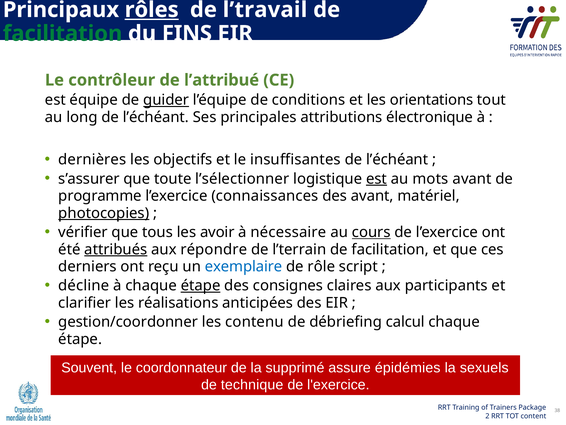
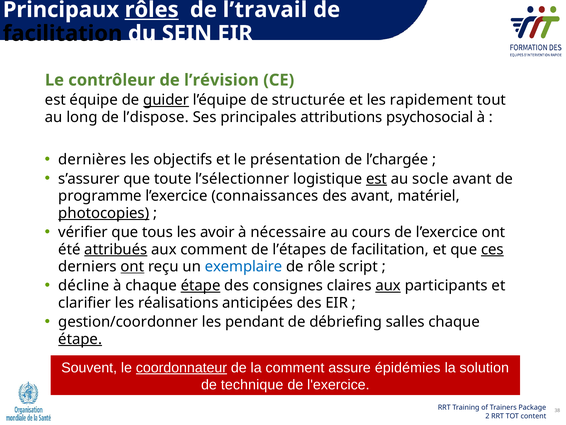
facilitation at (63, 33) colour: green -> black
FINS: FINS -> SEIN
l’attribué: l’attribué -> l’révision
conditions: conditions -> structurée
orientations: orientations -> rapidement
long de l’échéant: l’échéant -> l’dispose
électronique: électronique -> psychosocial
insuffisantes: insuffisantes -> présentation
l’échéant at (397, 159): l’échéant -> l’chargée
mots: mots -> socle
cours underline: present -> none
aux répondre: répondre -> comment
l’terrain: l’terrain -> l’étapes
ces underline: none -> present
ont at (132, 266) underline: none -> present
aux at (388, 285) underline: none -> present
contenu: contenu -> pendant
calcul: calcul -> salles
étape at (80, 339) underline: none -> present
coordonnateur underline: none -> present
la supprimé: supprimé -> comment
sexuels: sexuels -> solution
